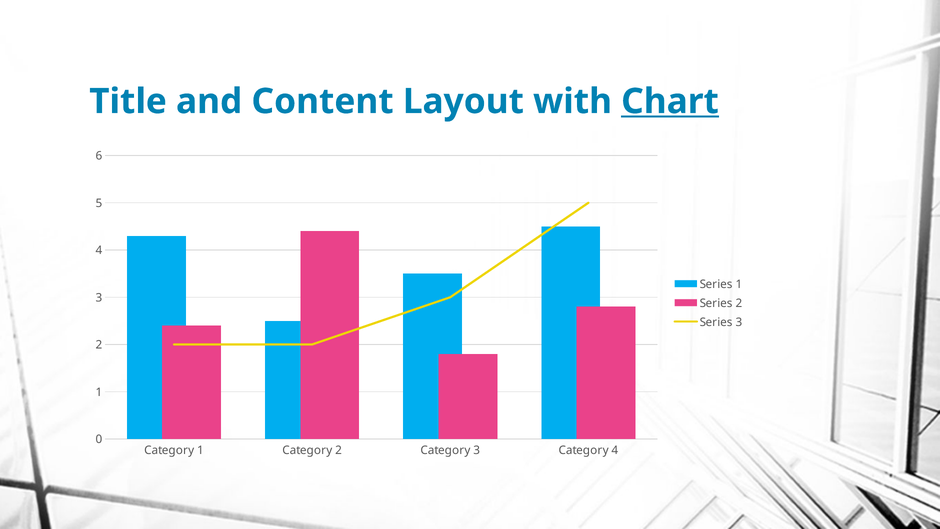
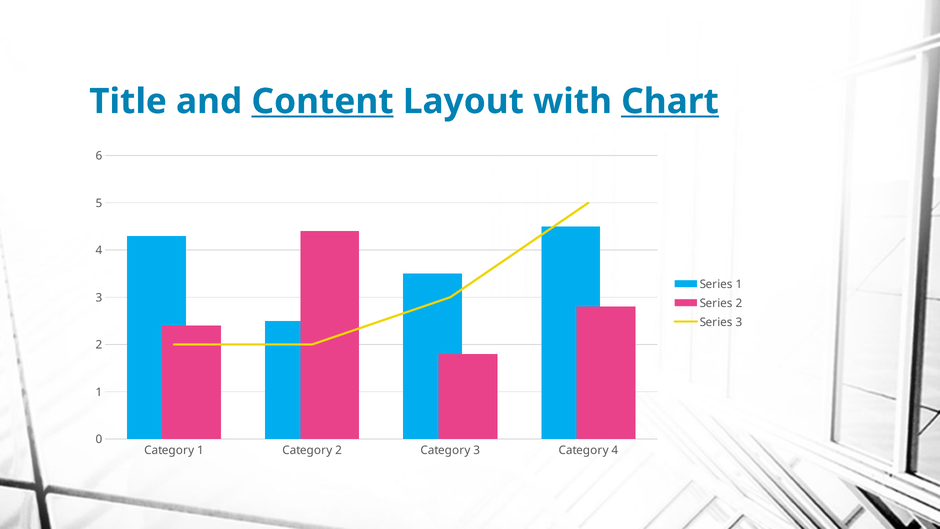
Content underline: none -> present
